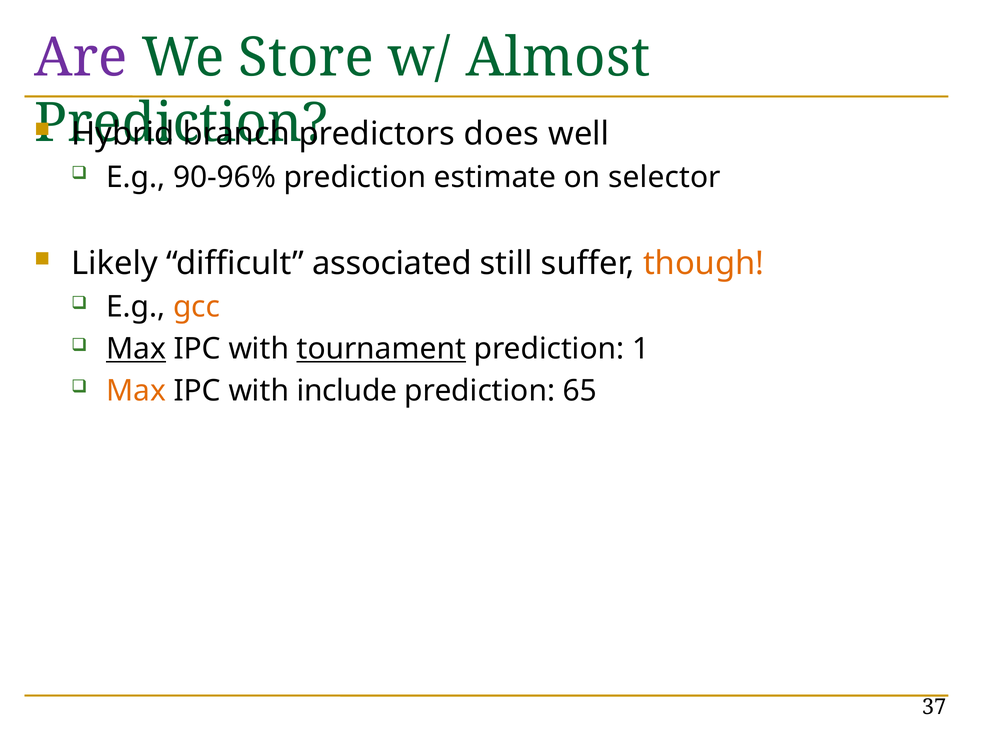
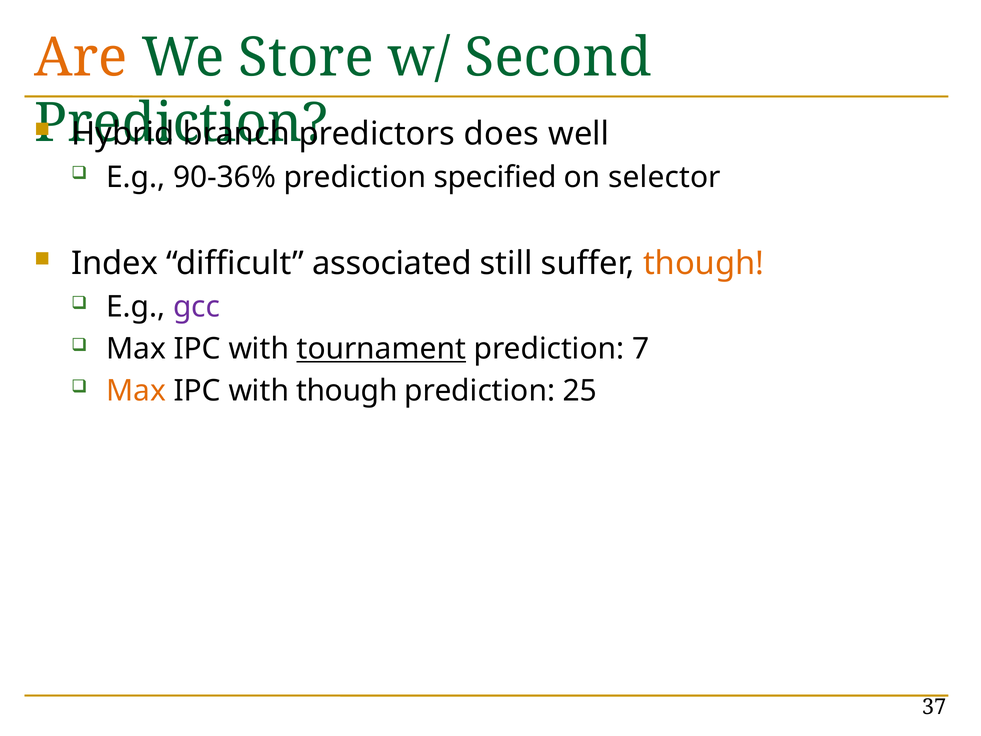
Are colour: purple -> orange
Almost: Almost -> Second
90-96%: 90-96% -> 90-36%
estimate: estimate -> specified
Likely: Likely -> Index
gcc colour: orange -> purple
Max at (136, 349) underline: present -> none
1: 1 -> 7
with include: include -> though
65: 65 -> 25
